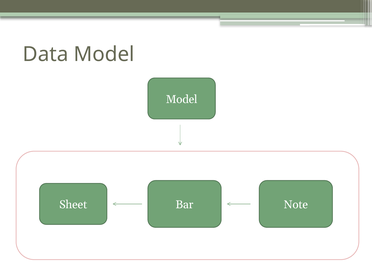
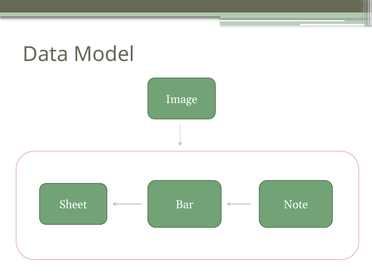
Model at (182, 99): Model -> Image
